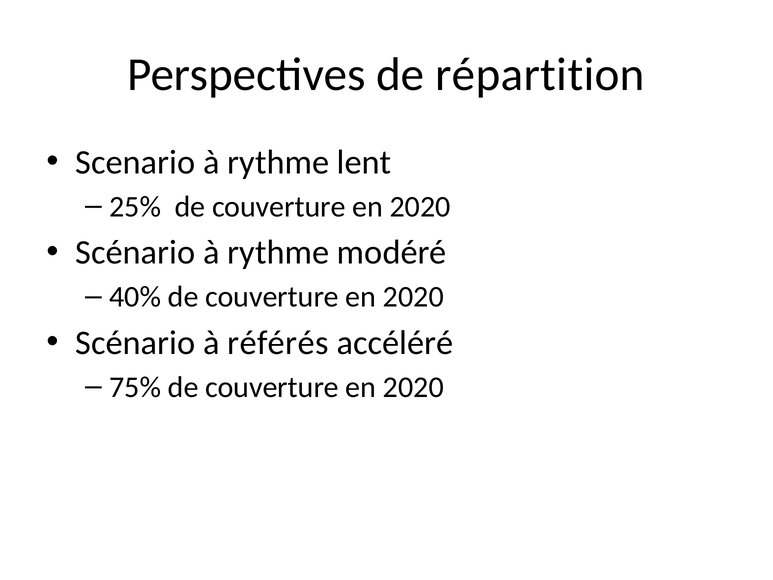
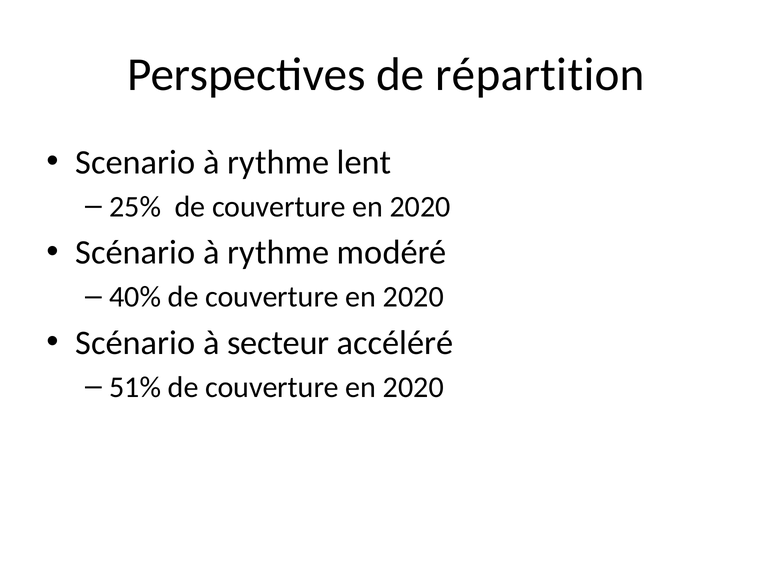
référés: référés -> secteur
75%: 75% -> 51%
